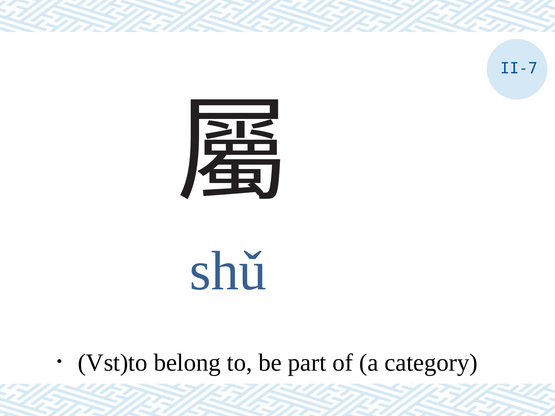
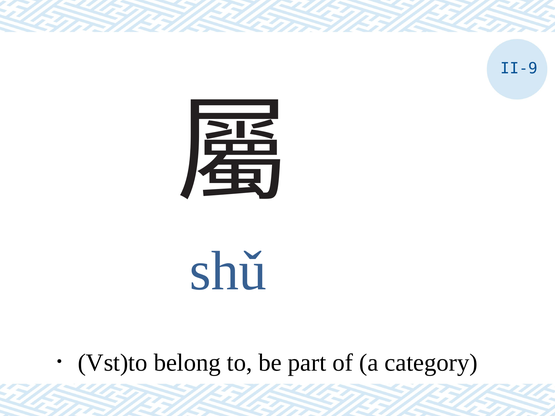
II-7: II-7 -> II-9
